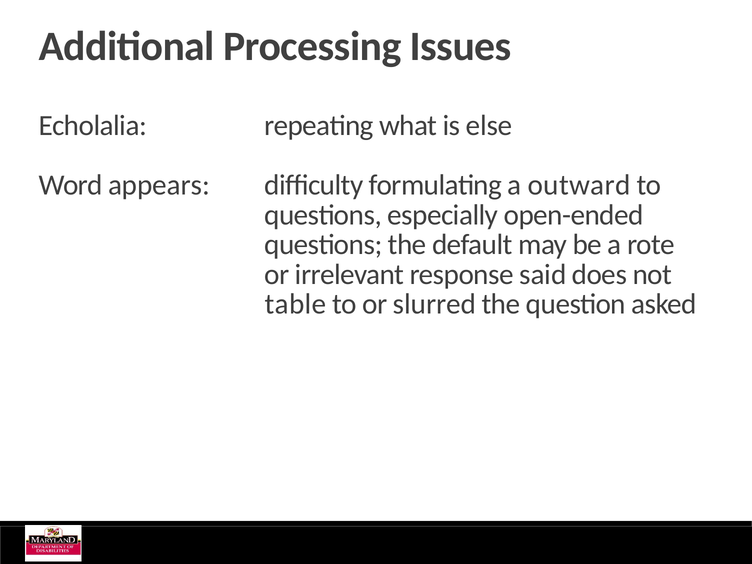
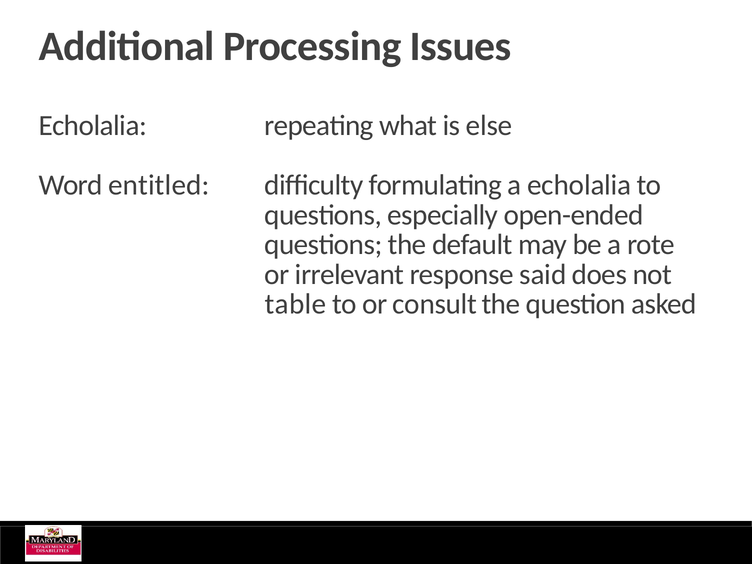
appears: appears -> entitled
a outward: outward -> echolalia
slurred: slurred -> consult
